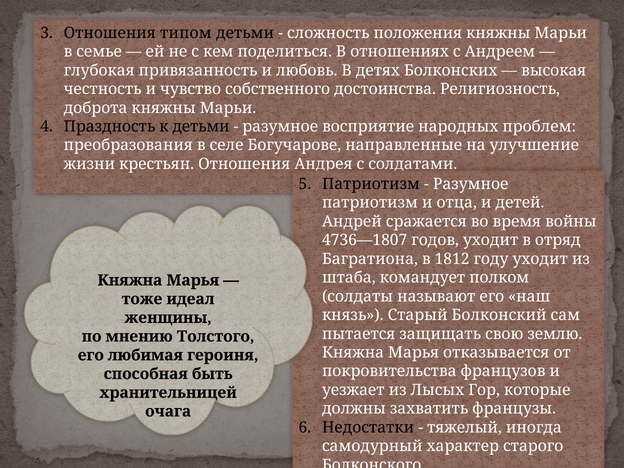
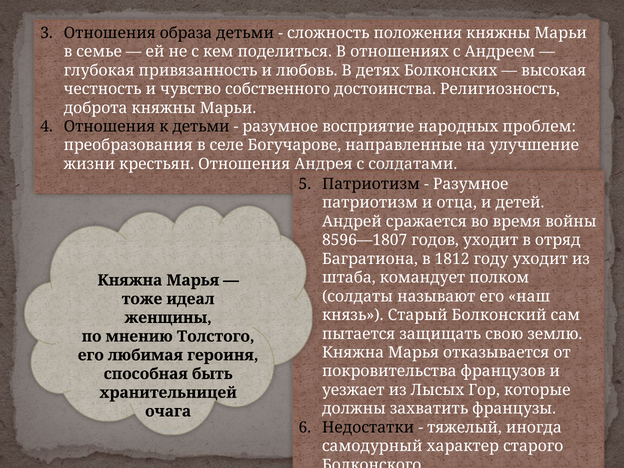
типом: типом -> образа
Праздность at (109, 127): Праздность -> Отношения
4736—1807: 4736—1807 -> 8596—1807
